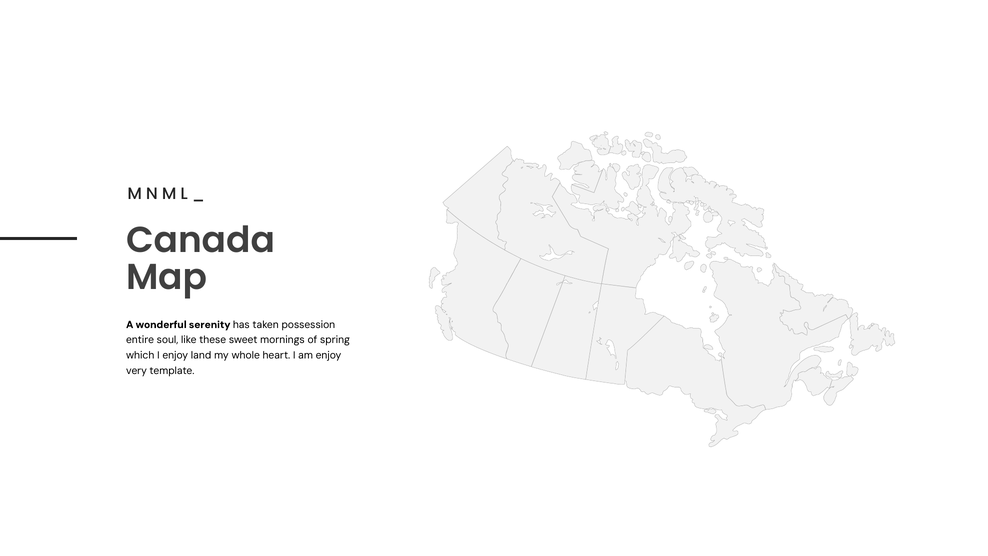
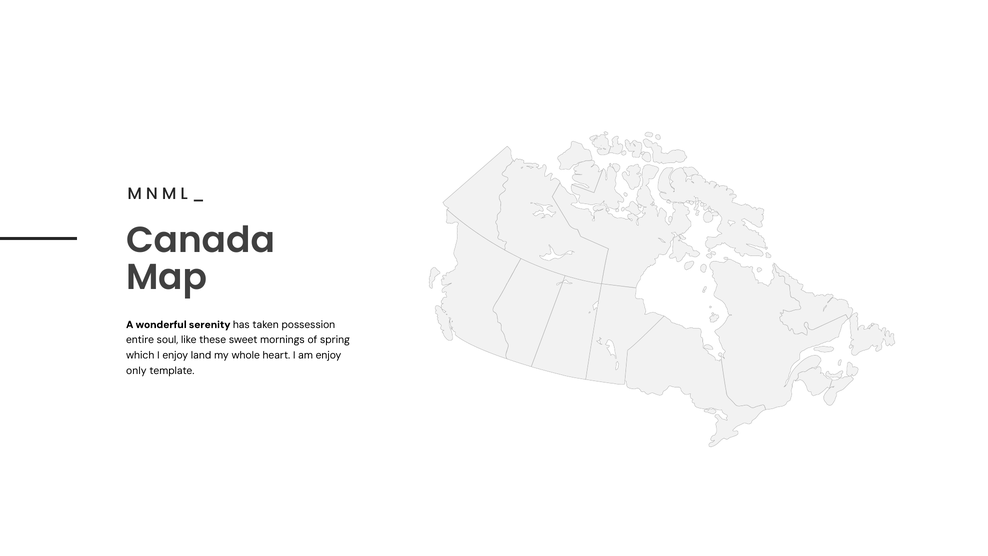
very: very -> only
